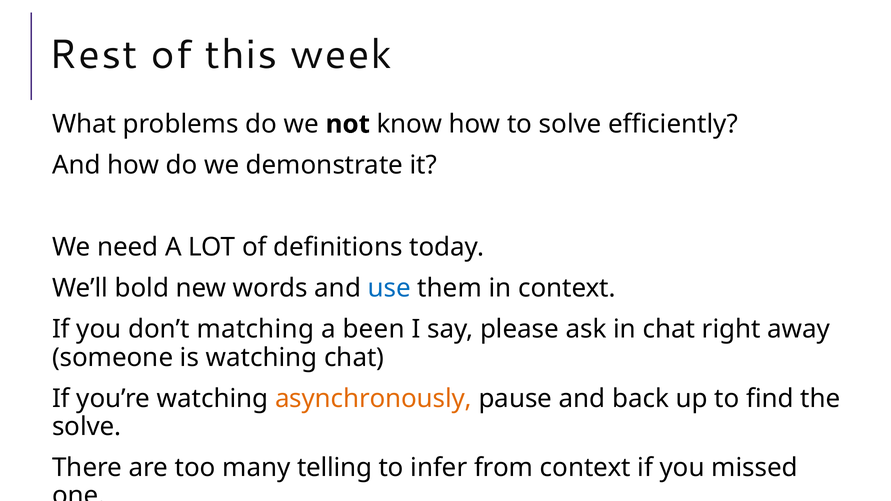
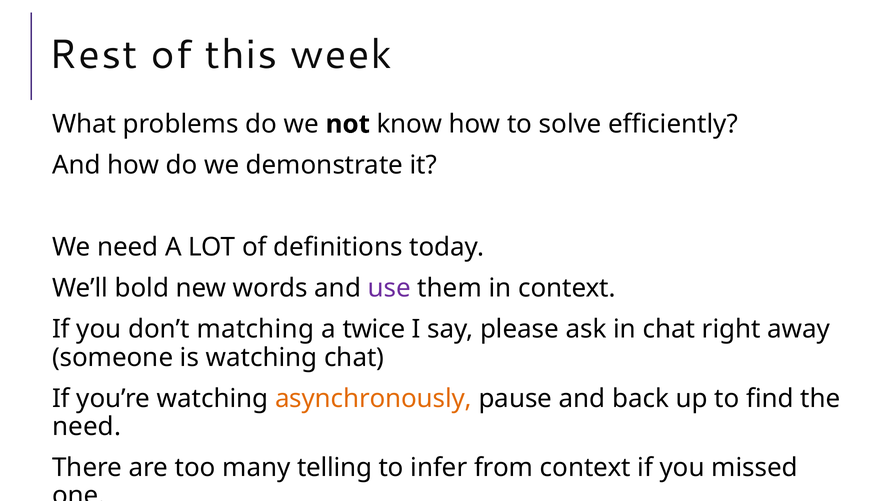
use colour: blue -> purple
been: been -> twice
solve at (87, 427): solve -> need
